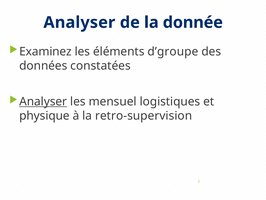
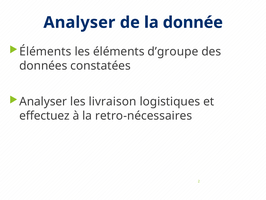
Examinez at (45, 51): Examinez -> Éléments
Analyser at (43, 101) underline: present -> none
mensuel: mensuel -> livraison
physique: physique -> effectuez
retro-supervision: retro-supervision -> retro-nécessaires
